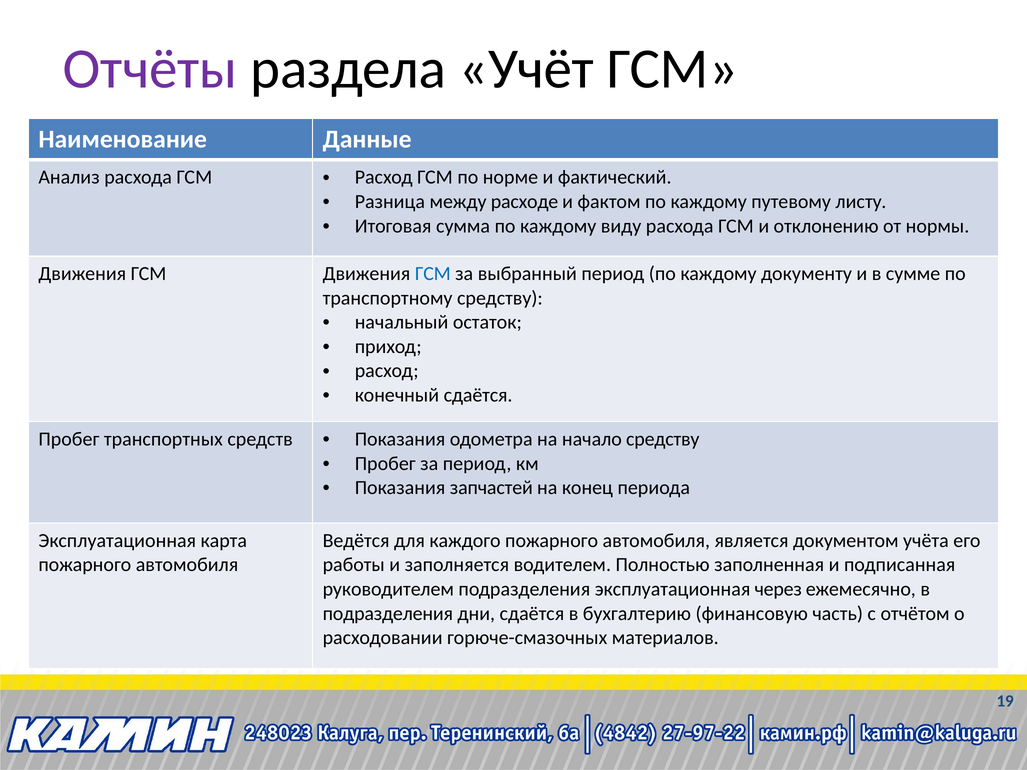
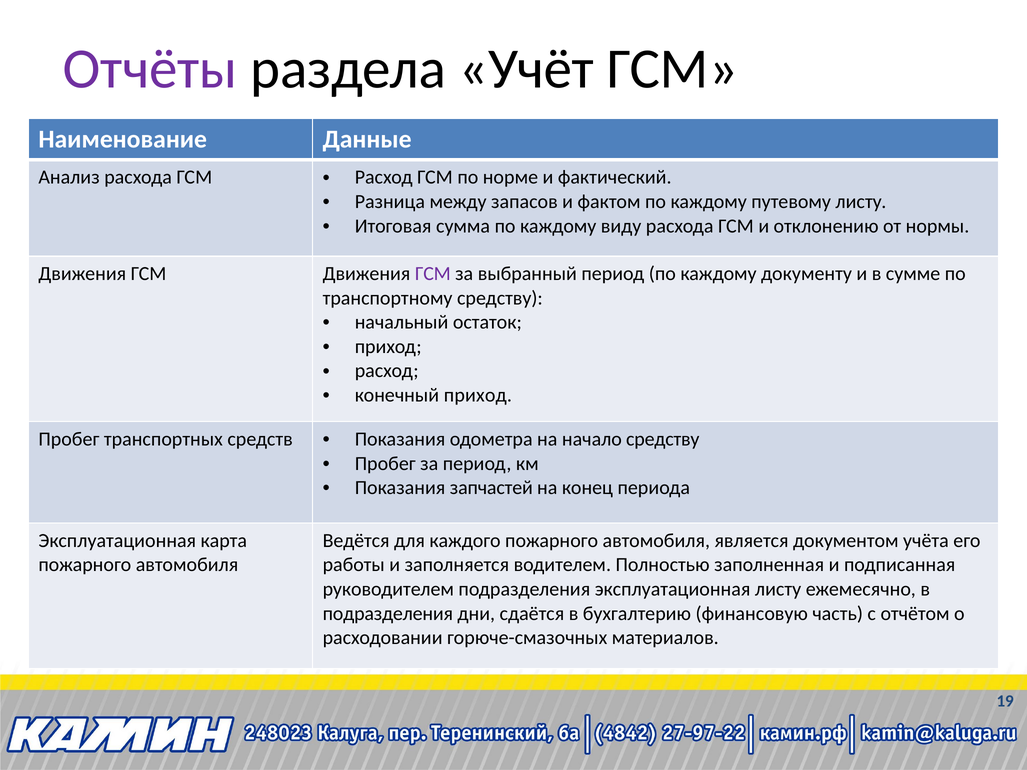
расходе: расходе -> запасов
ГСМ at (433, 274) colour: blue -> purple
конечный сдаётся: сдаётся -> приход
эксплуатационная через: через -> листу
